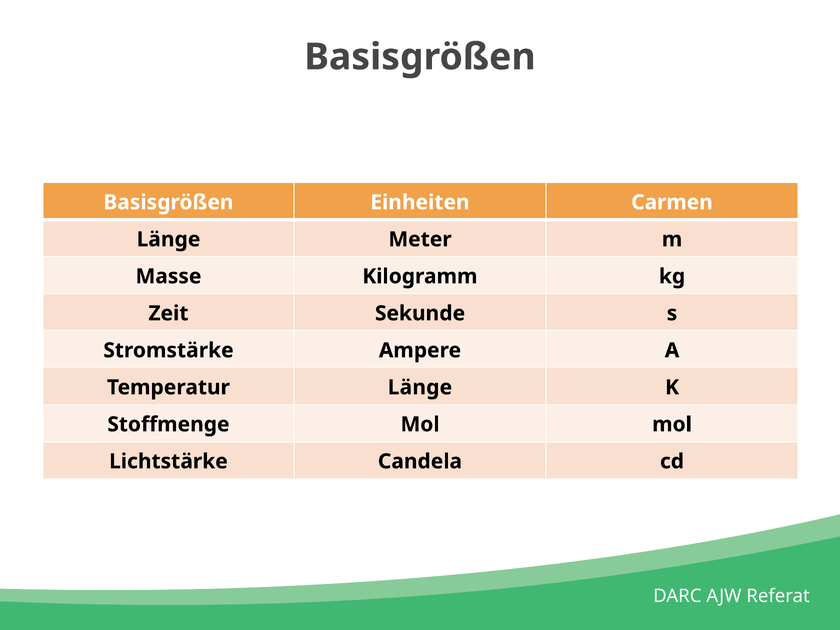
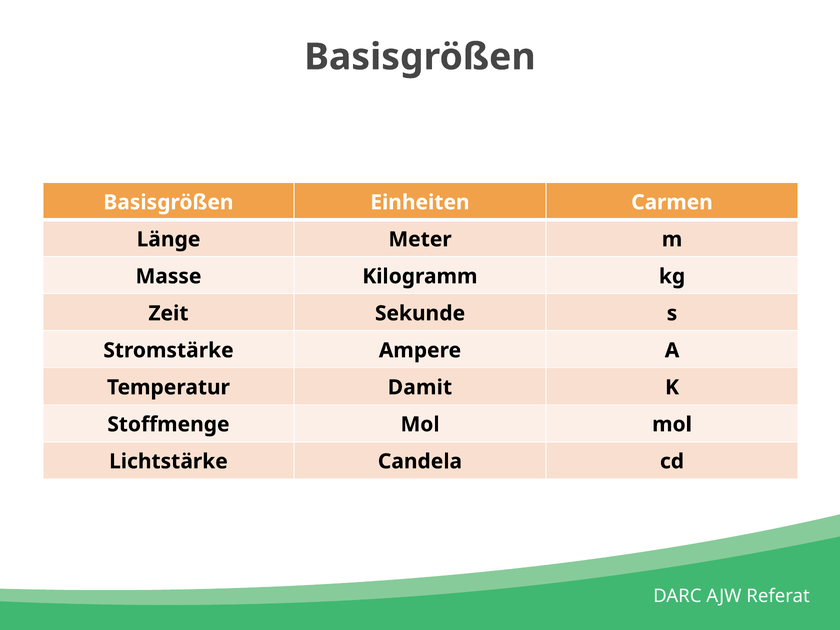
Temperatur Länge: Länge -> Damit
